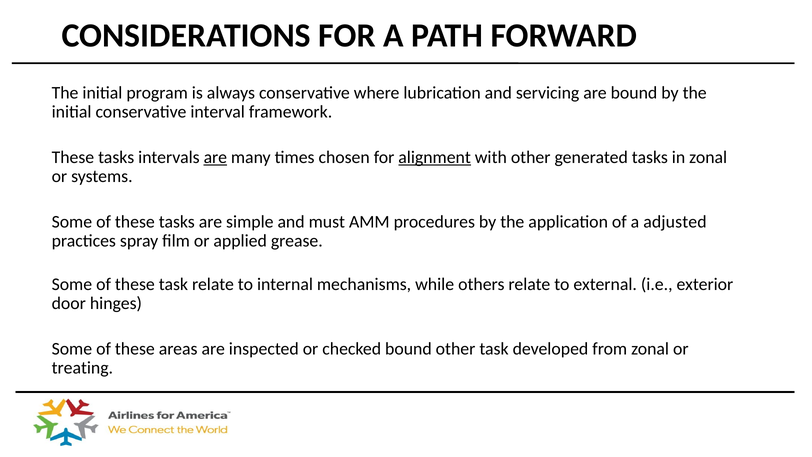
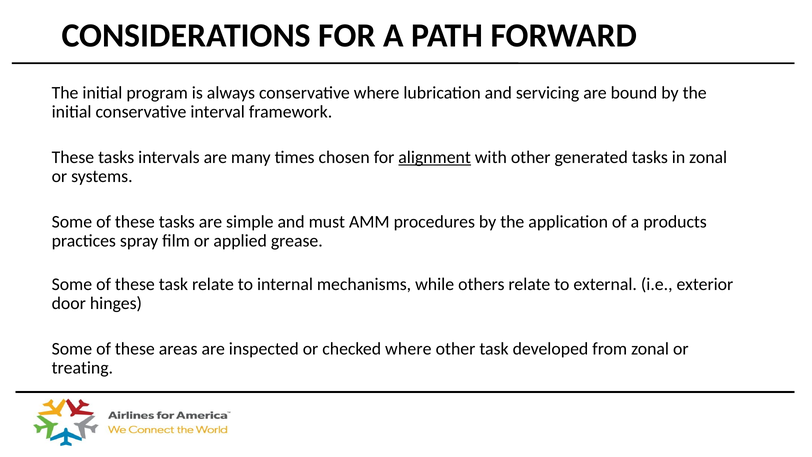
are at (215, 157) underline: present -> none
adjusted: adjusted -> products
checked bound: bound -> where
